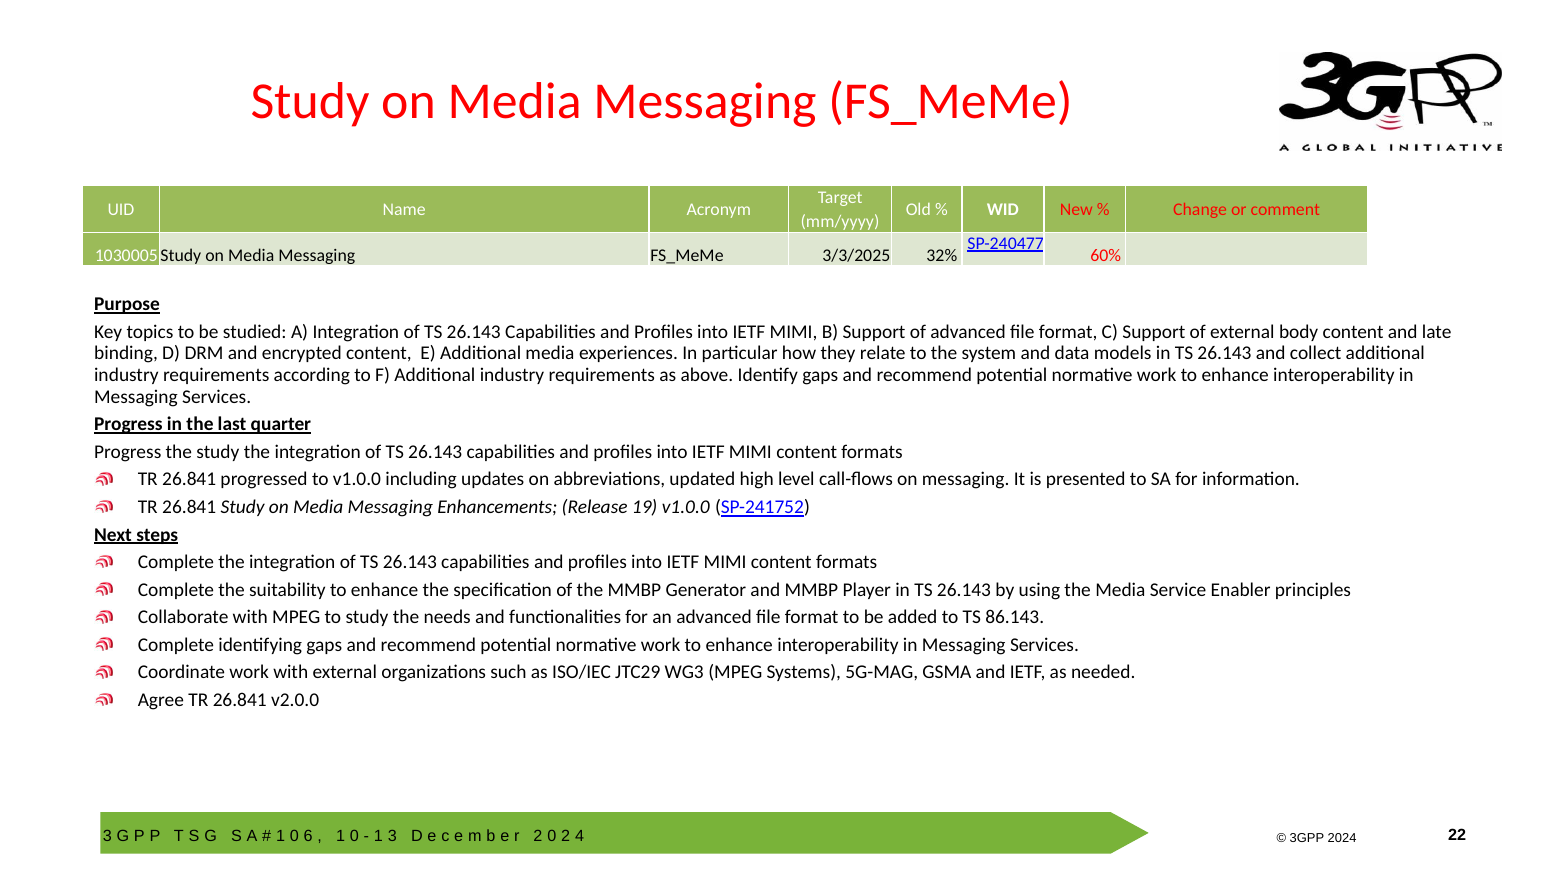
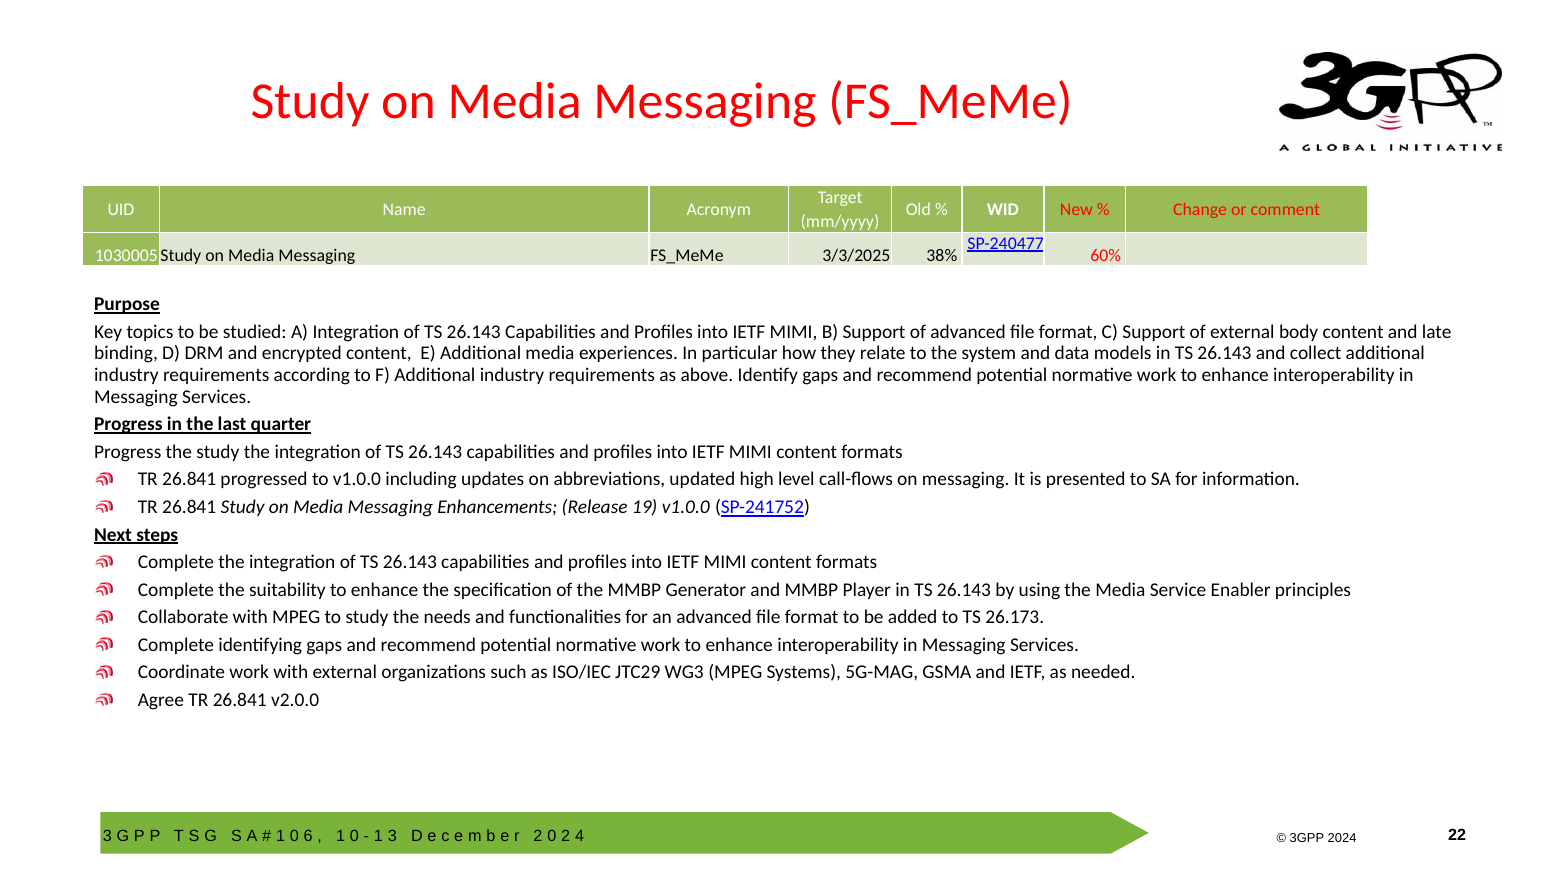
32%: 32% -> 38%
86.143: 86.143 -> 26.173
